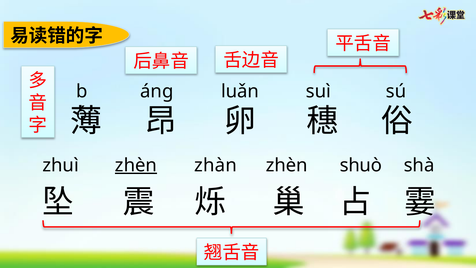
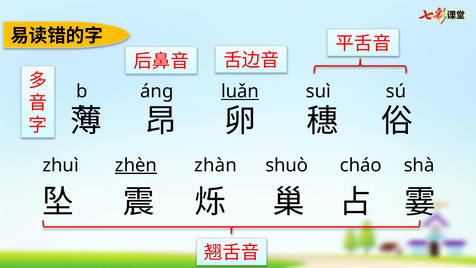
luǎn underline: none -> present
zhèn at (287, 165): zhèn -> shuò
shuò: shuò -> cháo
